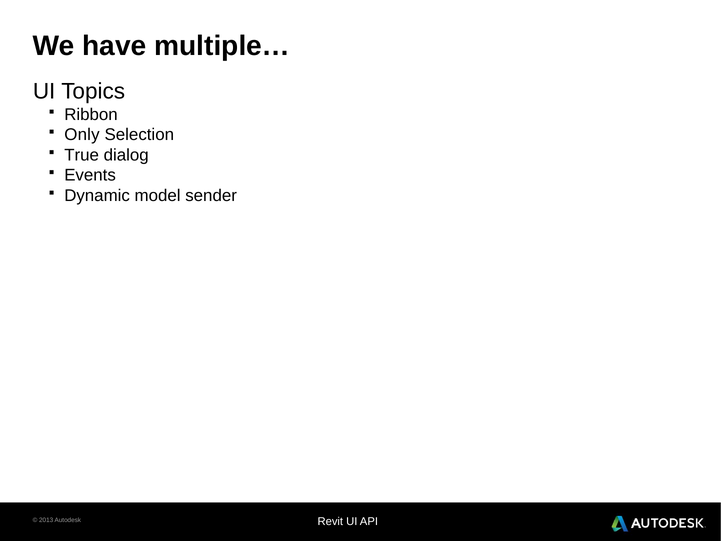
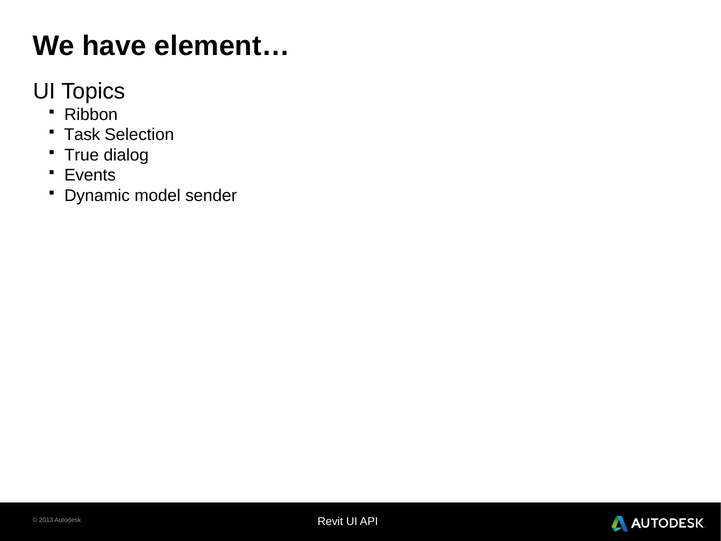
multiple…: multiple… -> element…
Only: Only -> Task
